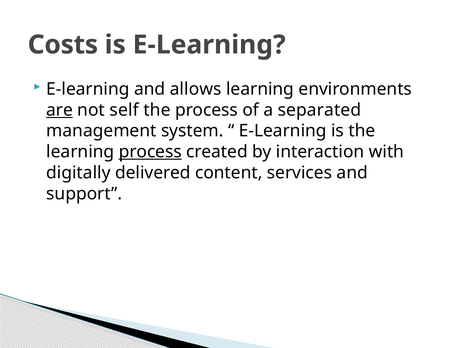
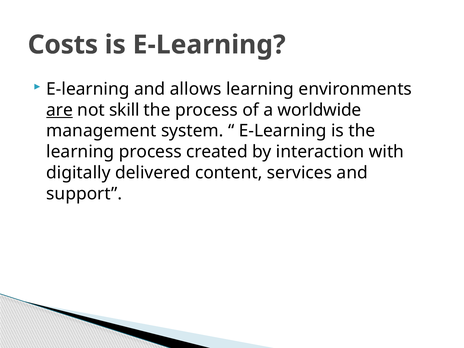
self: self -> skill
separated: separated -> worldwide
process at (150, 152) underline: present -> none
